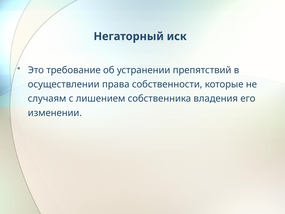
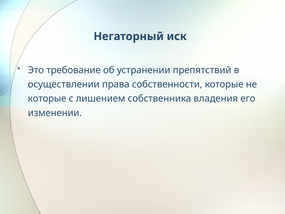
случаям at (47, 99): случаям -> которые
